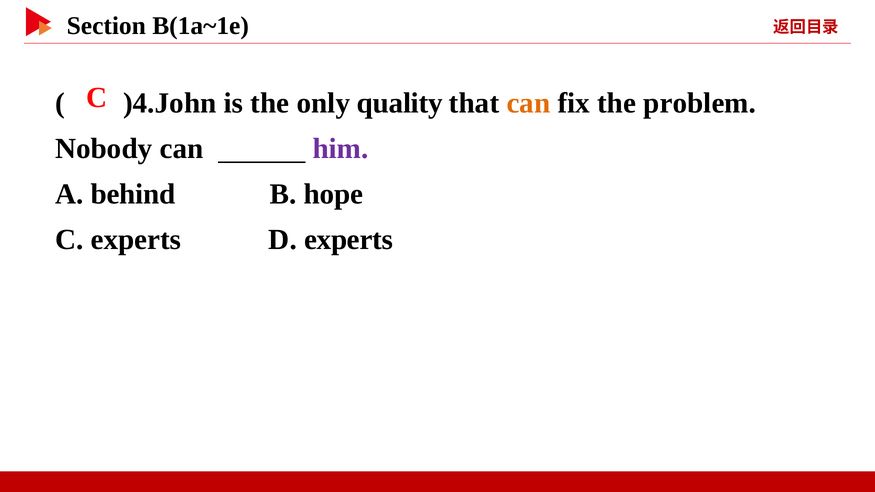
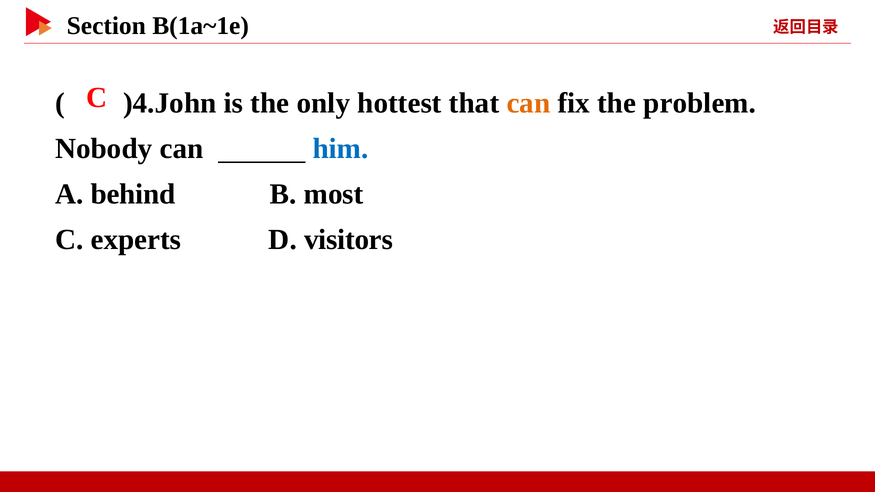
quality: quality -> hottest
him colour: purple -> blue
hope: hope -> most
D experts: experts -> visitors
